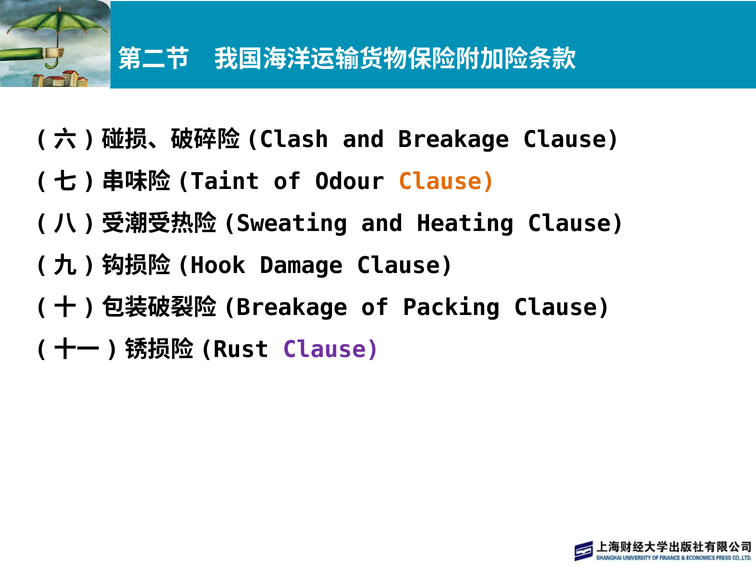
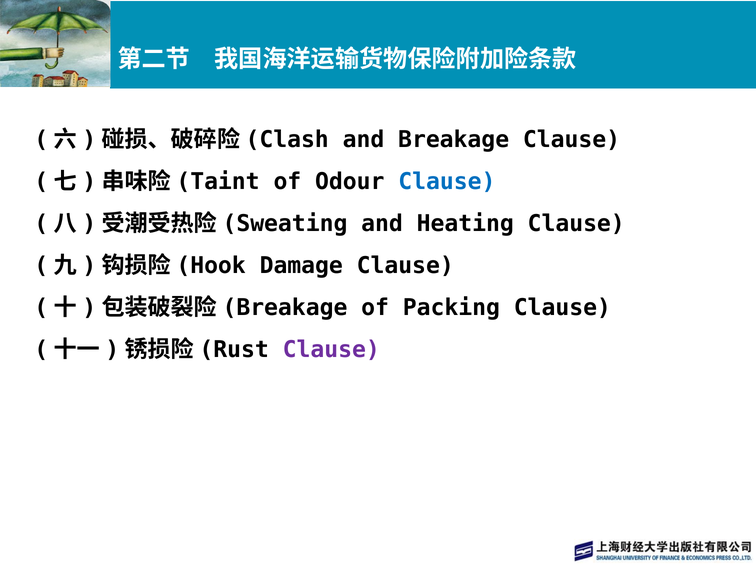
Clause at (447, 182) colour: orange -> blue
